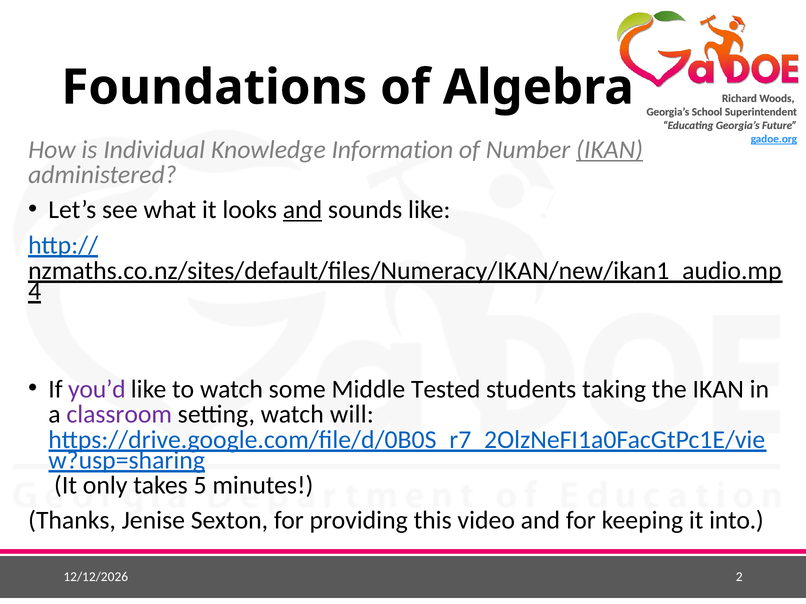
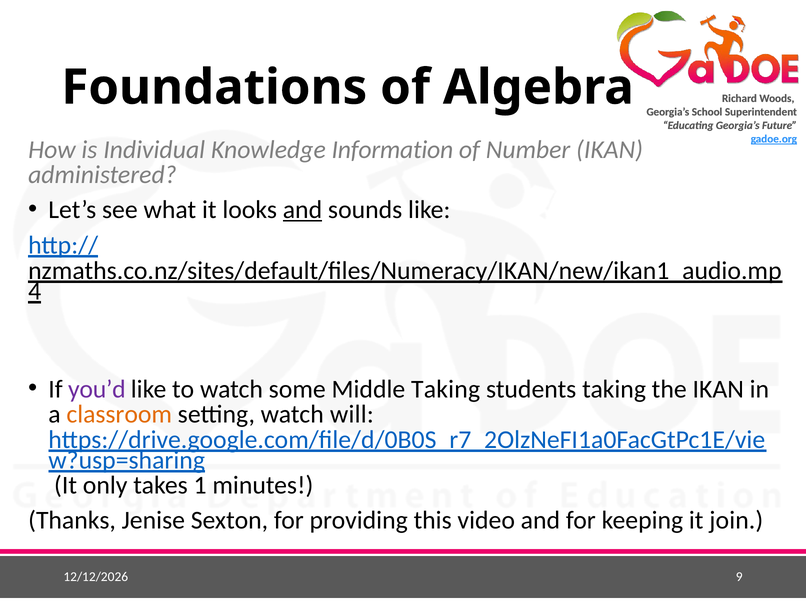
IKAN at (610, 150) underline: present -> none
Middle Tested: Tested -> Taking
classroom colour: purple -> orange
5: 5 -> 1
into: into -> join
2: 2 -> 9
